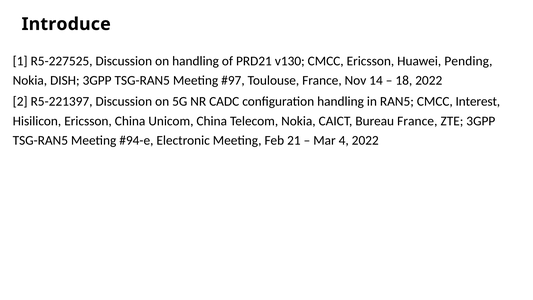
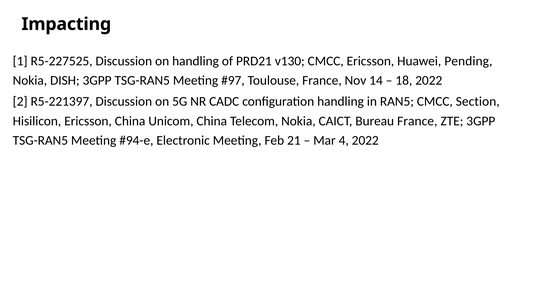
Introduce: Introduce -> Impacting
Interest: Interest -> Section
